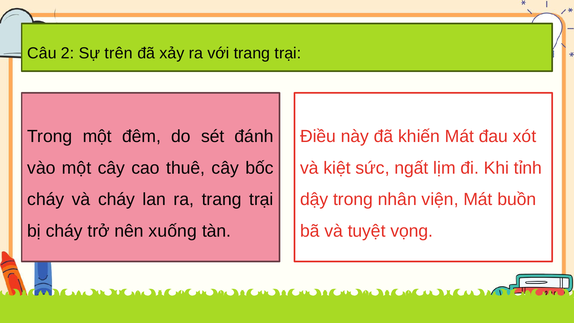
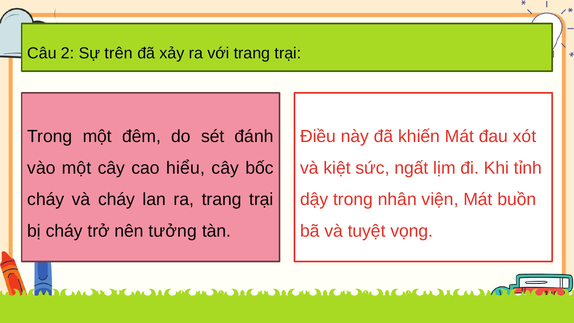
thuê: thuê -> hiểu
xuống: xuống -> tưởng
